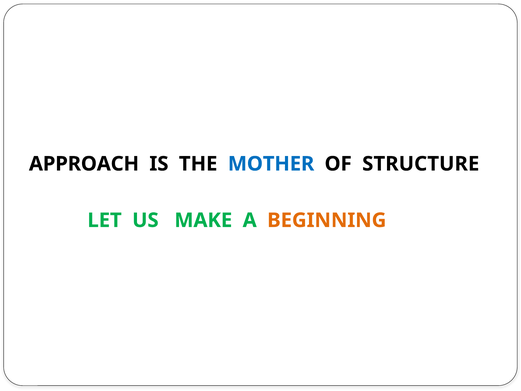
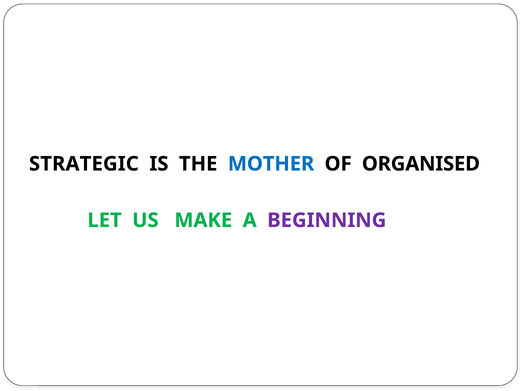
APPROACH: APPROACH -> STRATEGIC
STRUCTURE: STRUCTURE -> ORGANISED
BEGINNING colour: orange -> purple
